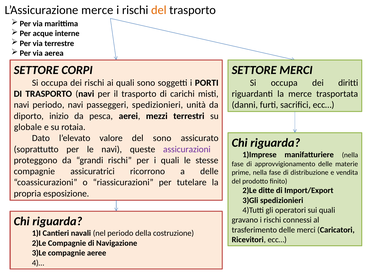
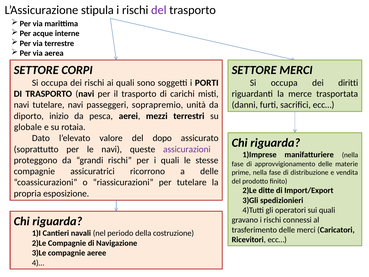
L’Assicurazione merce: merce -> stipula
del at (159, 10) colour: orange -> purple
navi periodo: periodo -> tutelare
passeggeri spedizionieri: spedizionieri -> soprapremio
del sono: sono -> dopo
